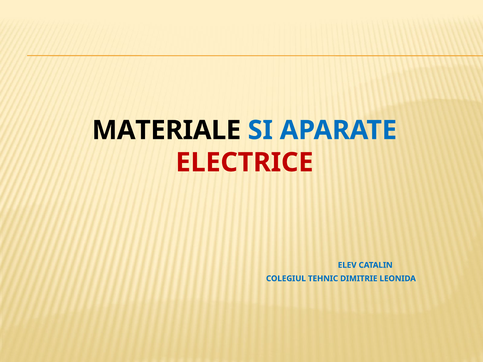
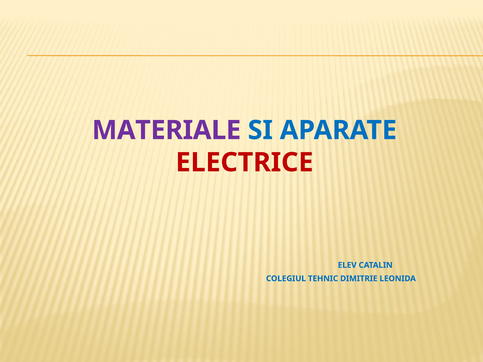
MATERIALE colour: black -> purple
